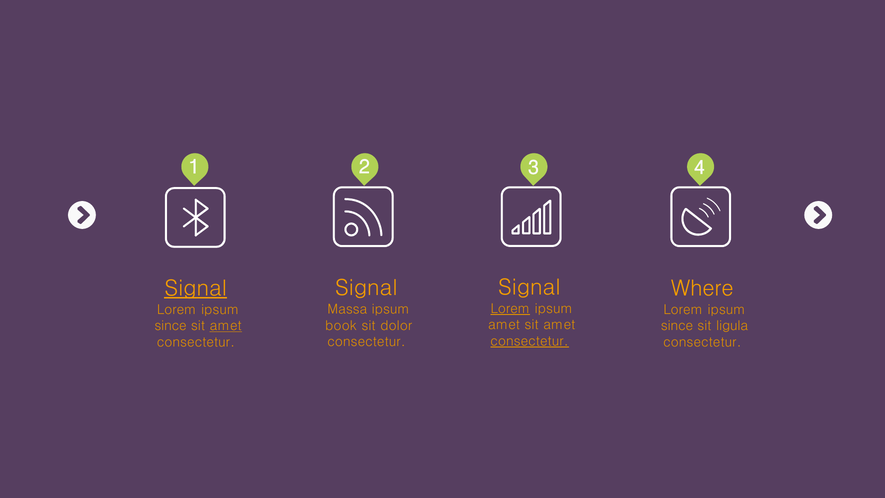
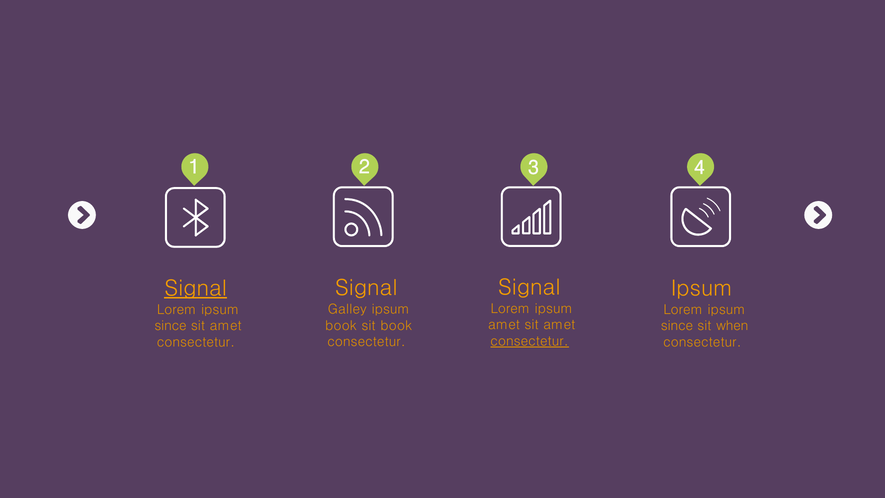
Where at (702, 288): Where -> Ipsum
Lorem at (510, 309) underline: present -> none
Massa: Massa -> Galley
sit dolor: dolor -> book
amet at (226, 326) underline: present -> none
ligula: ligula -> when
